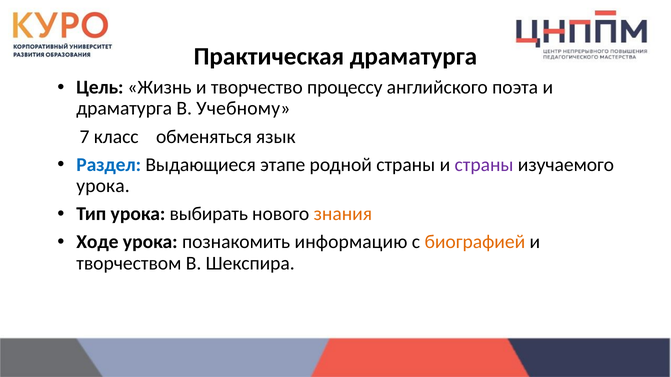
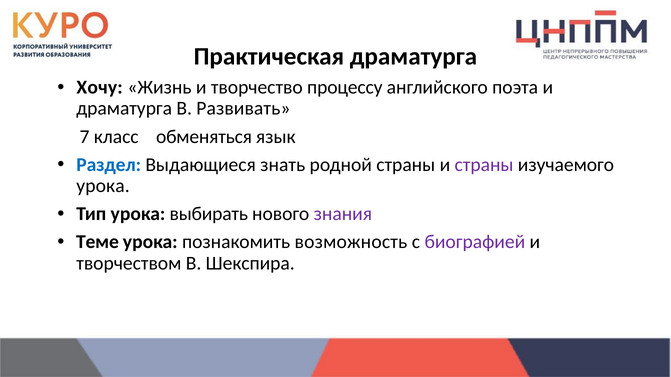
Цель: Цель -> Хочу
Учебному: Учебному -> Развивать
этапе: этапе -> знать
знания colour: orange -> purple
Ходе: Ходе -> Теме
информацию: информацию -> возможность
биографией colour: orange -> purple
